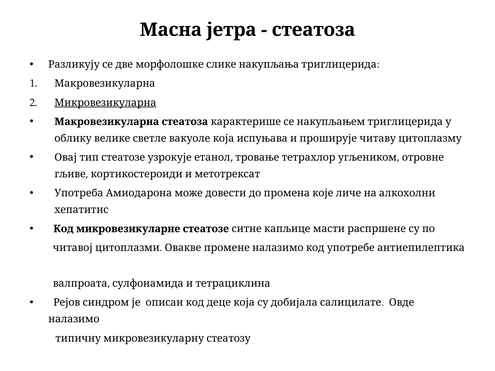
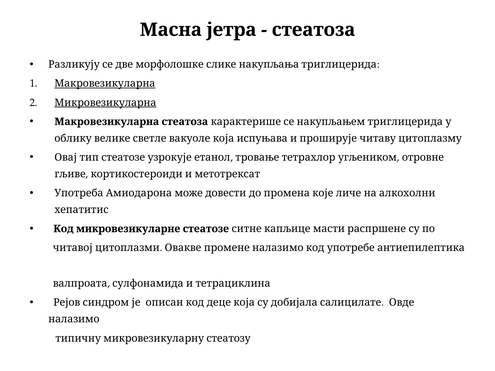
Макровезикуларна underline: none -> present
